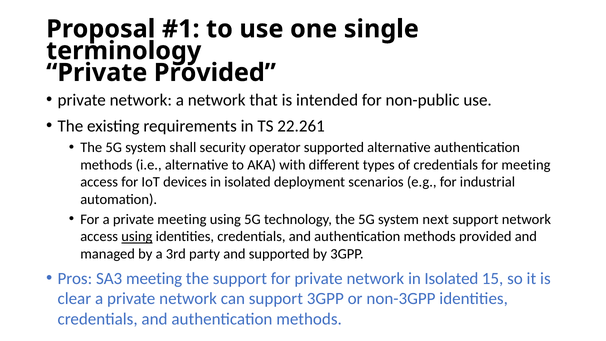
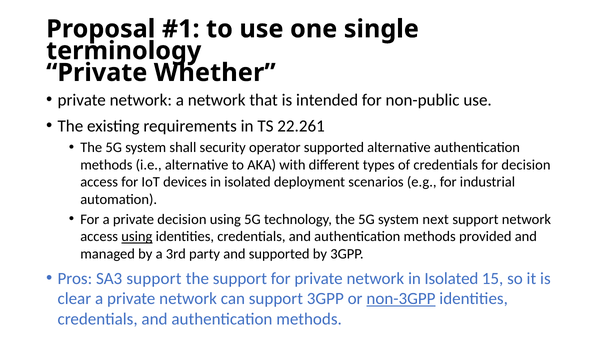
Private Provided: Provided -> Whether
for meeting: meeting -> decision
private meeting: meeting -> decision
SA3 meeting: meeting -> support
non-3GPP underline: none -> present
